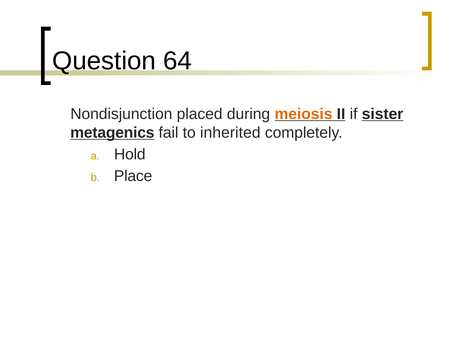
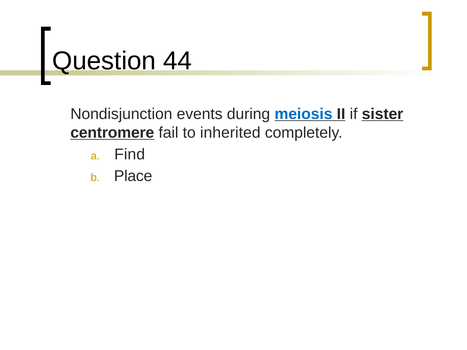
64: 64 -> 44
placed: placed -> events
meiosis colour: orange -> blue
metagenics: metagenics -> centromere
Hold: Hold -> Find
